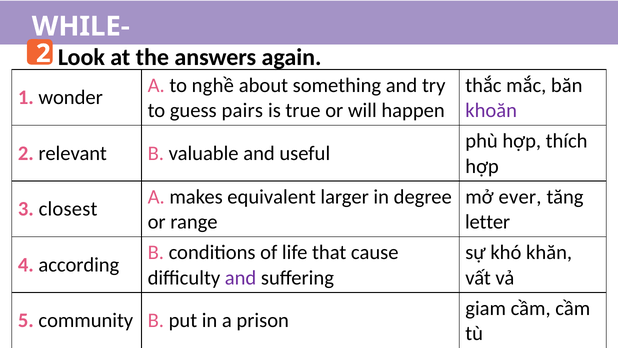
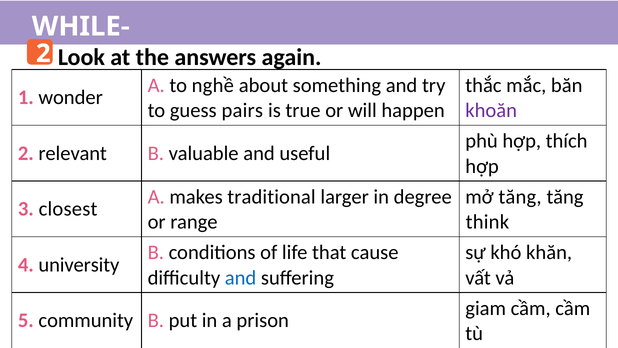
equivalent: equivalent -> traditional
mở ever: ever -> tăng
letter: letter -> think
according: according -> university
and at (241, 277) colour: purple -> blue
